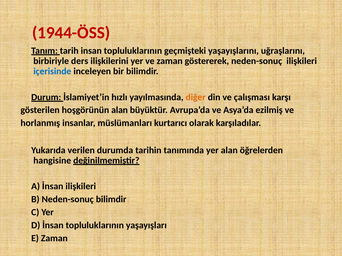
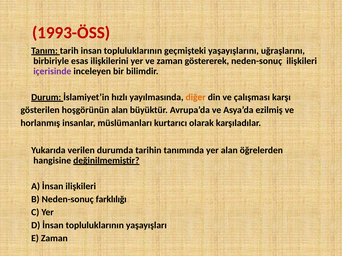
1944-ÖSS: 1944-ÖSS -> 1993-ÖSS
ders: ders -> esas
içerisinde colour: blue -> purple
Neden-sonuç bilimdir: bilimdir -> farklılığı
